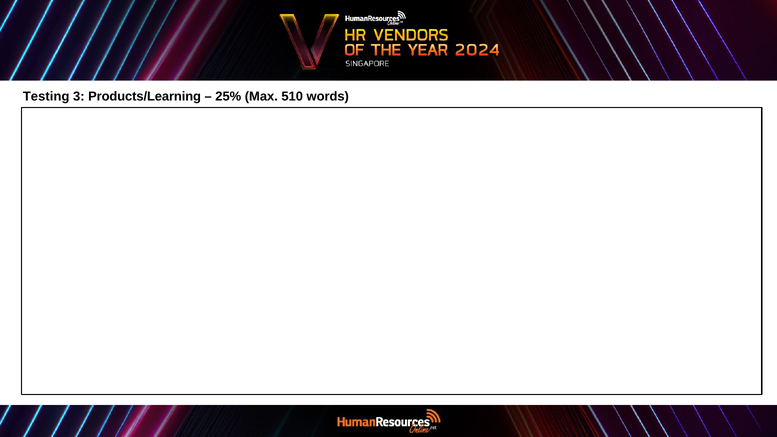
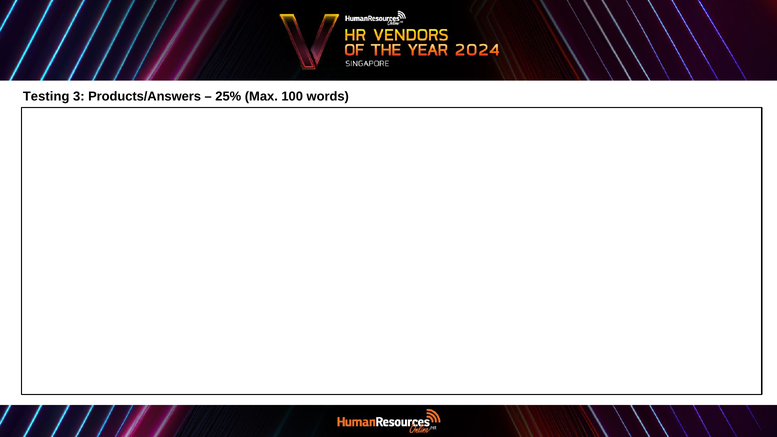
Products/Learning: Products/Learning -> Products/Answers
510: 510 -> 100
